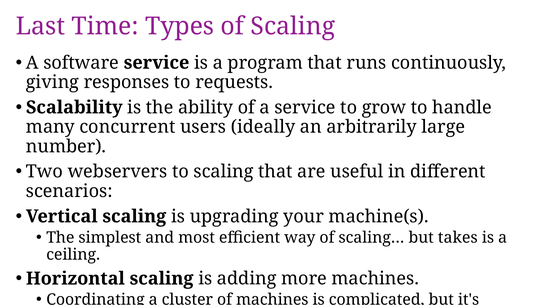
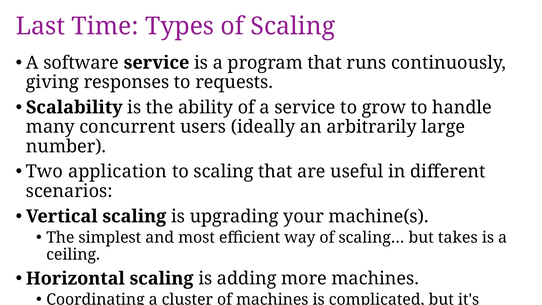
webservers: webservers -> application
